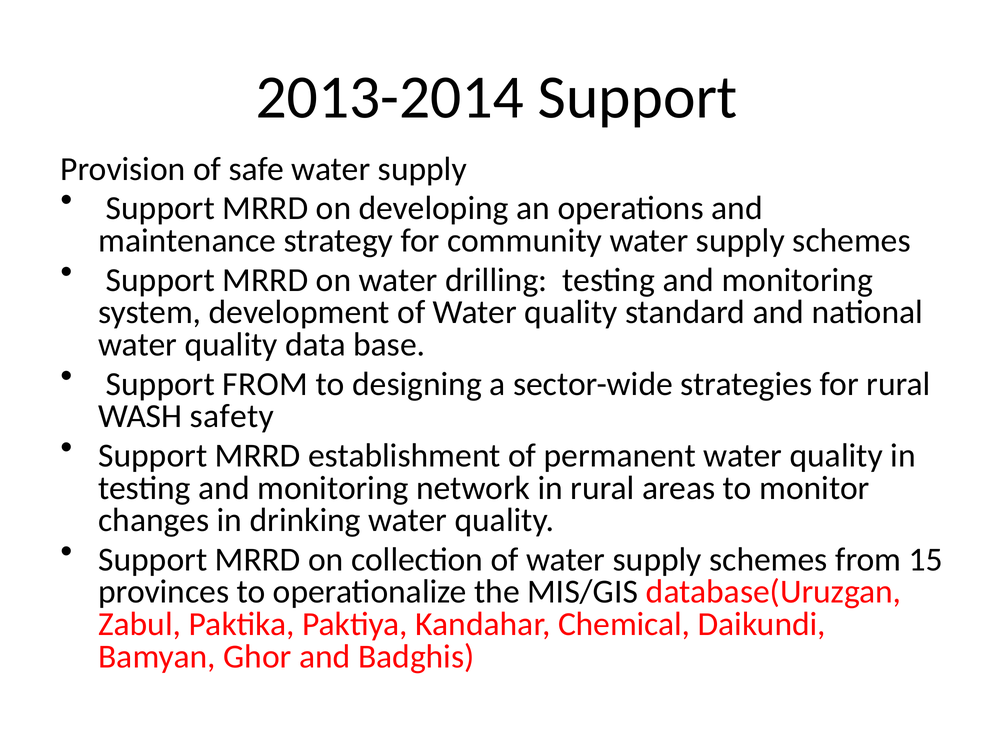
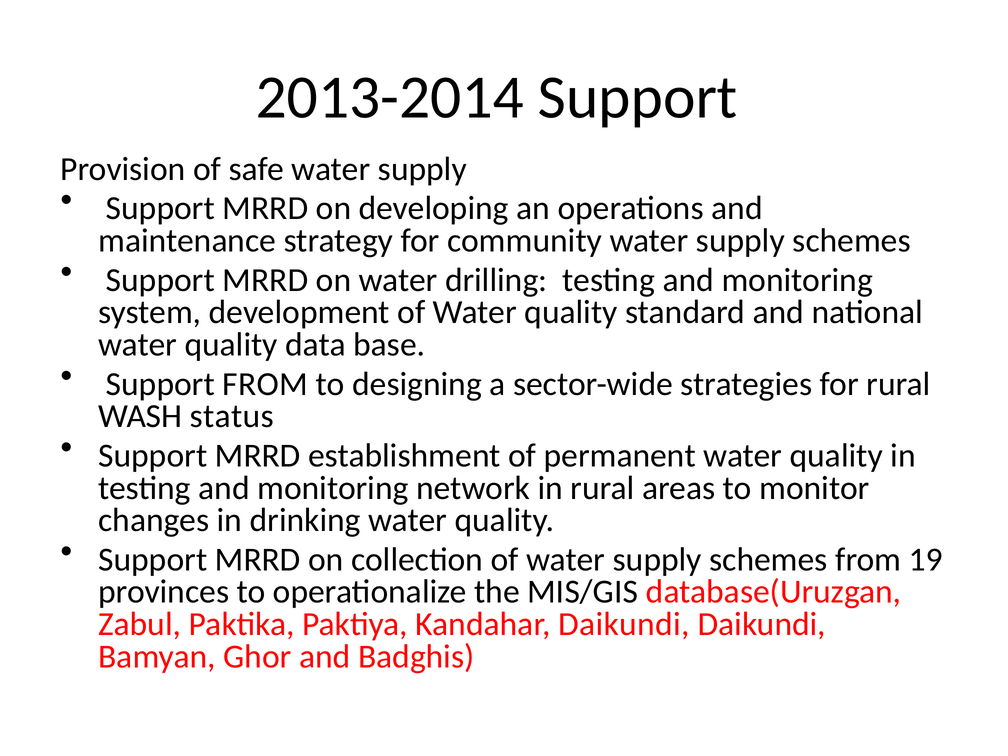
safety: safety -> status
15: 15 -> 19
Kandahar Chemical: Chemical -> Daikundi
